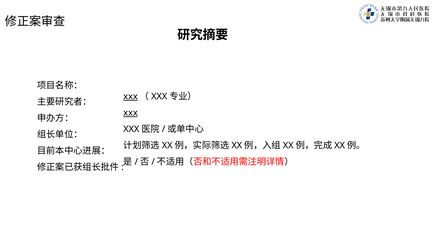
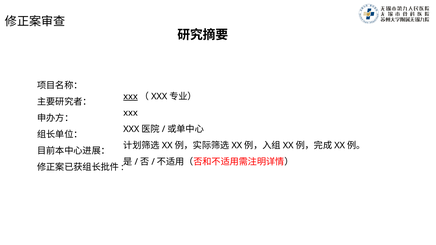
xxx at (131, 113) underline: present -> none
